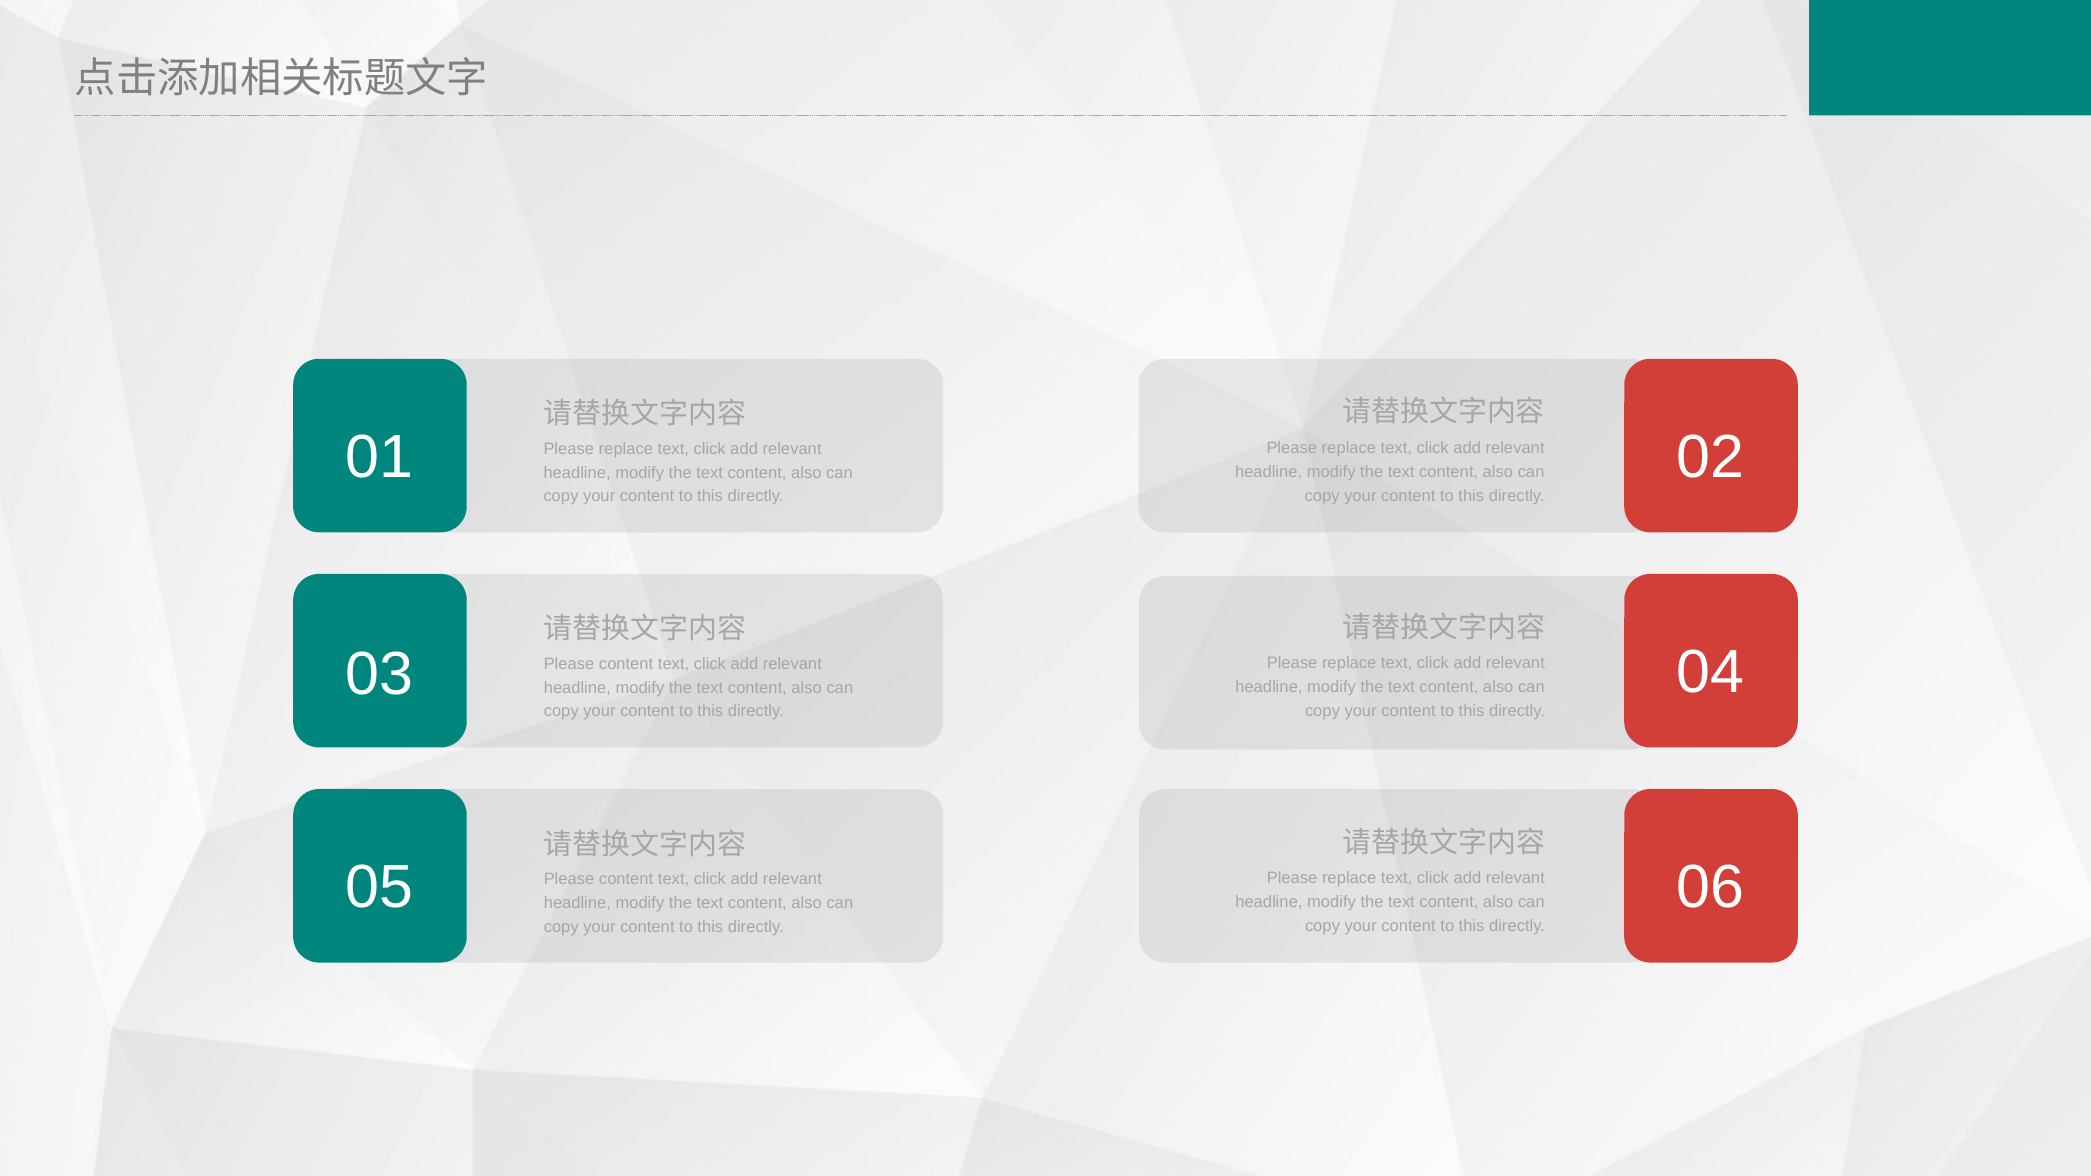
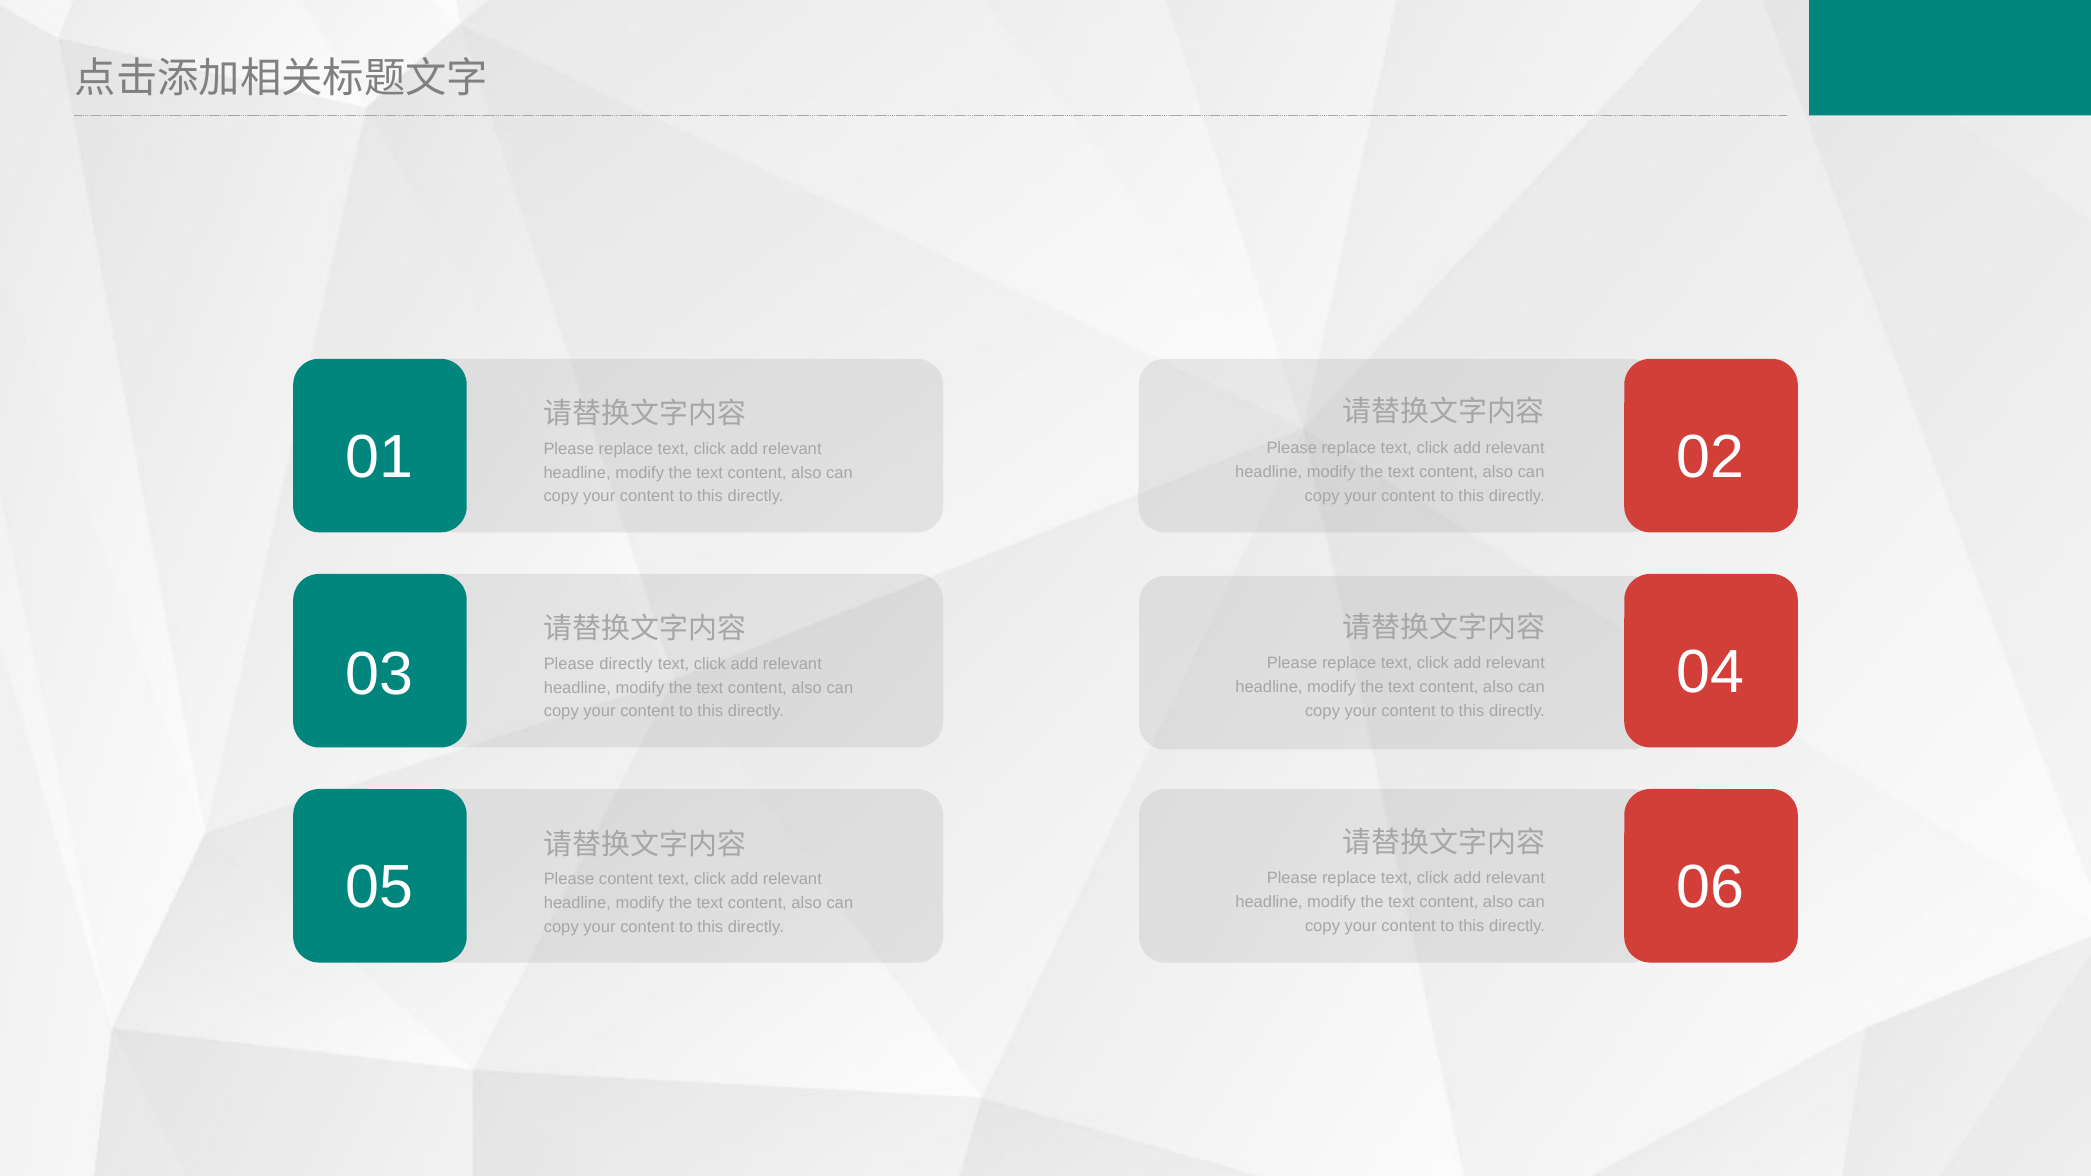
content at (626, 664): content -> directly
